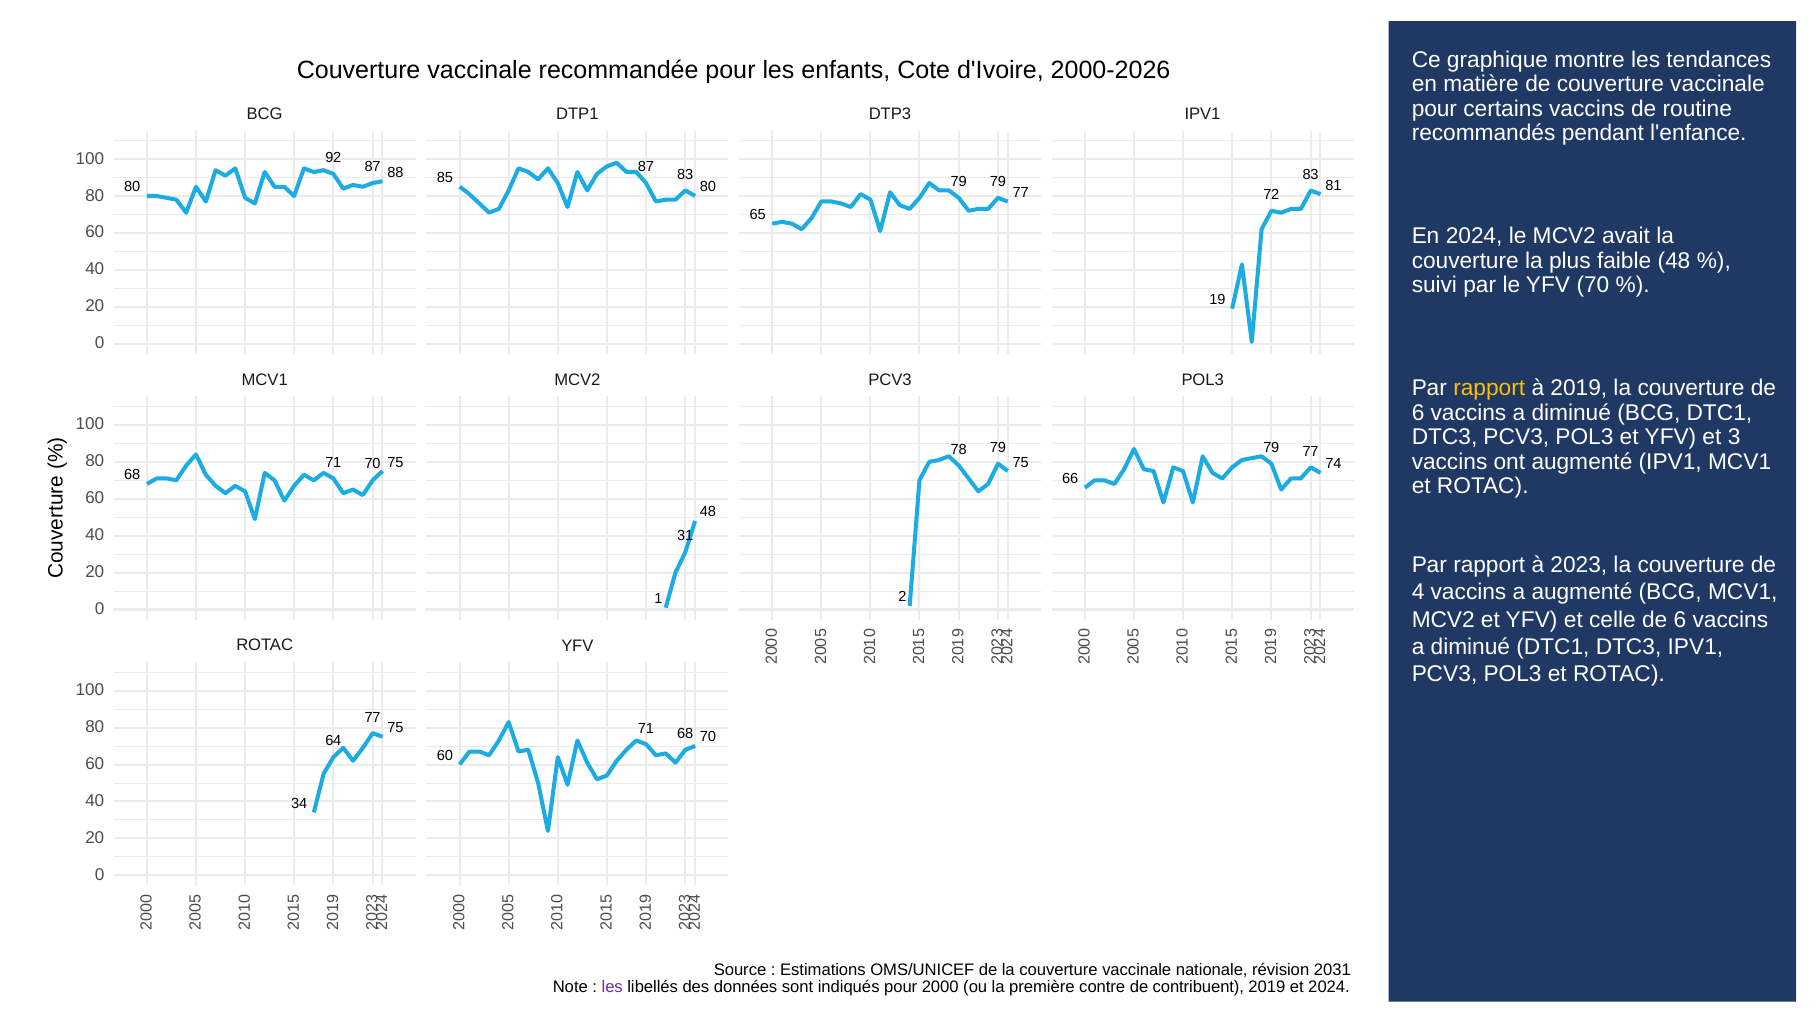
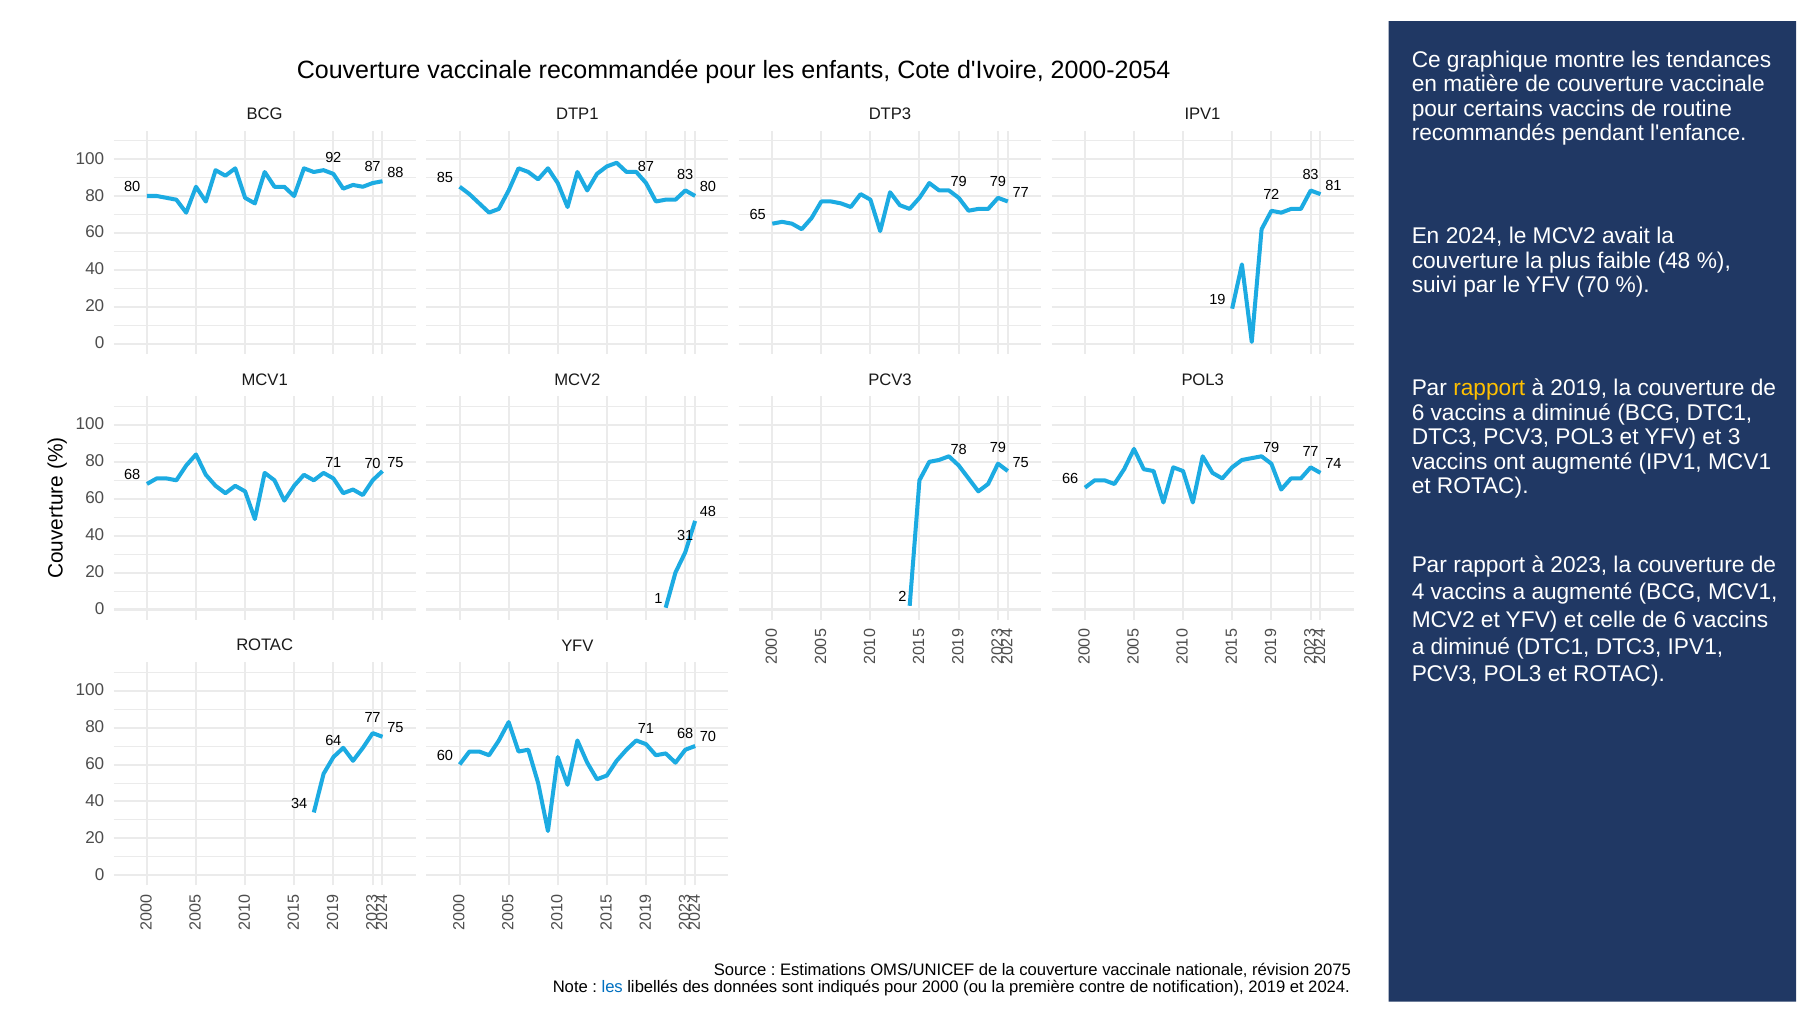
2000-2026: 2000-2026 -> 2000-2054
2031: 2031 -> 2075
les at (612, 987) colour: purple -> blue
contribuent: contribuent -> notification
